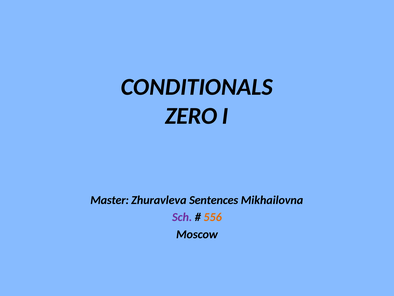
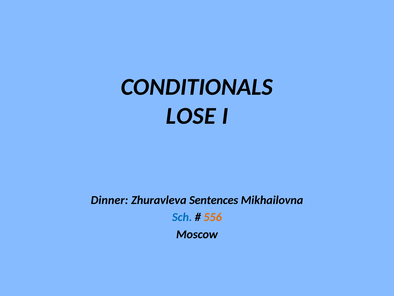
ZERO: ZERO -> LOSE
Master: Master -> Dinner
Sch colour: purple -> blue
